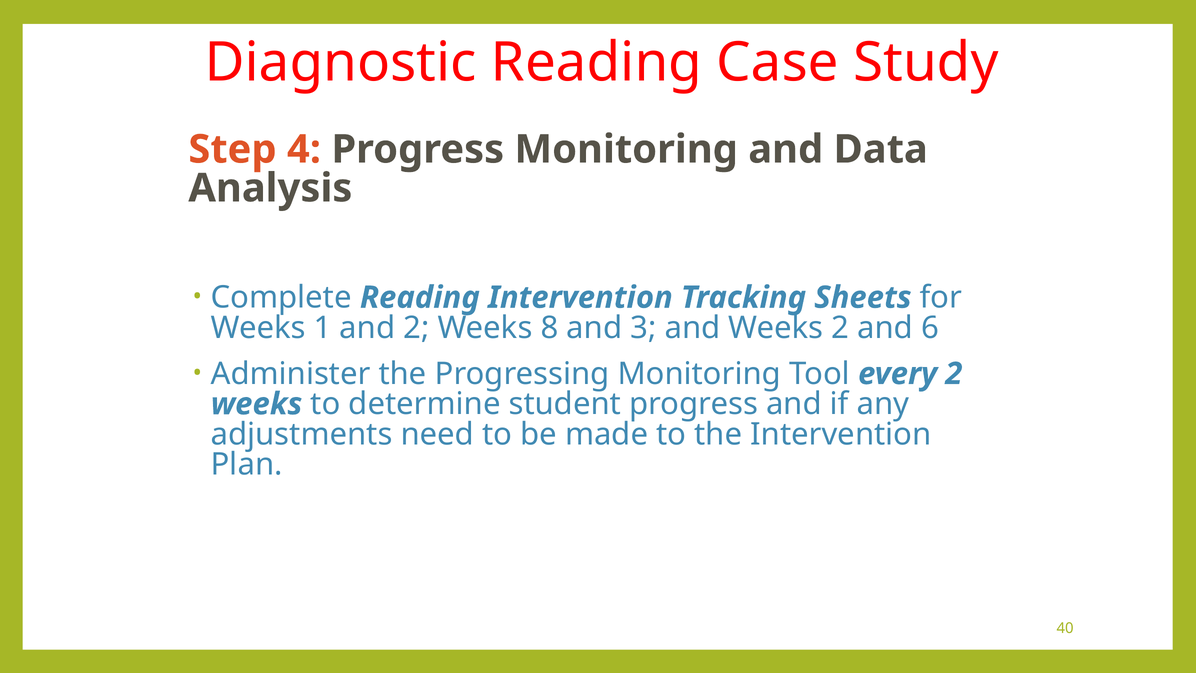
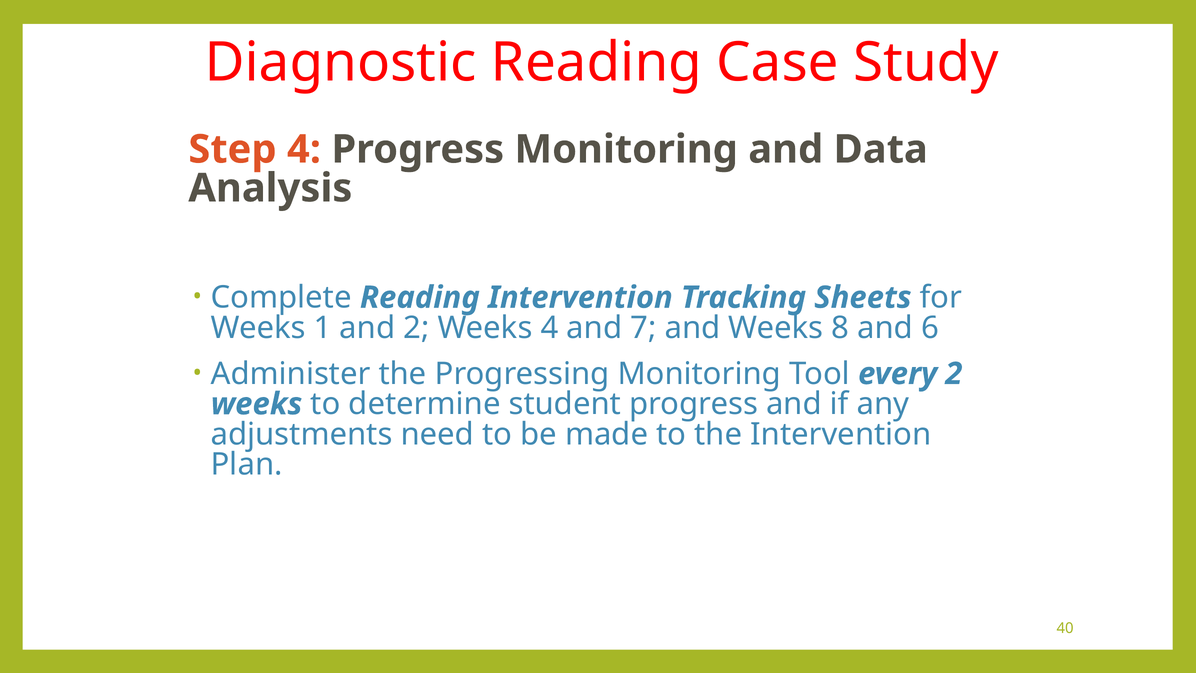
Weeks 8: 8 -> 4
3: 3 -> 7
Weeks 2: 2 -> 8
